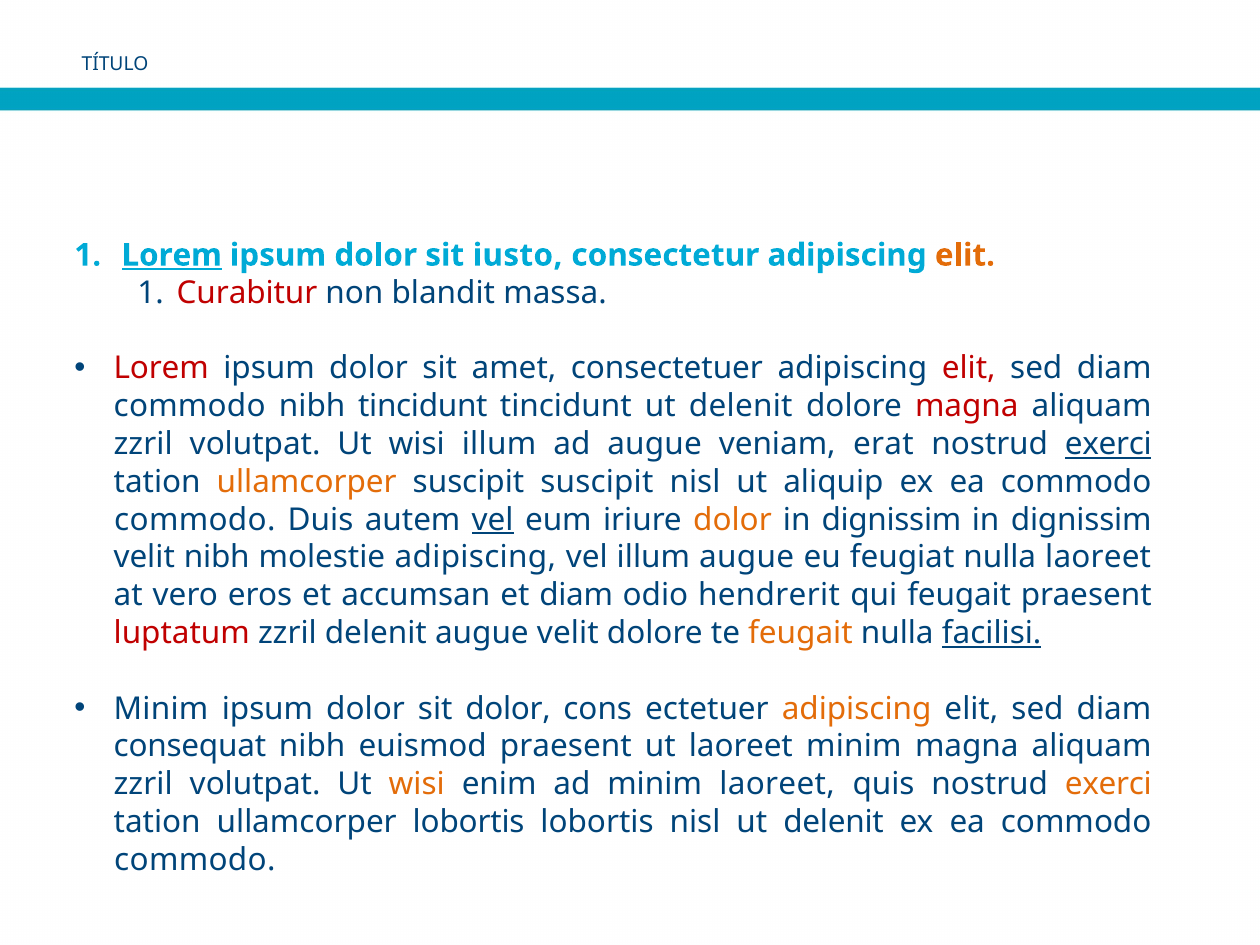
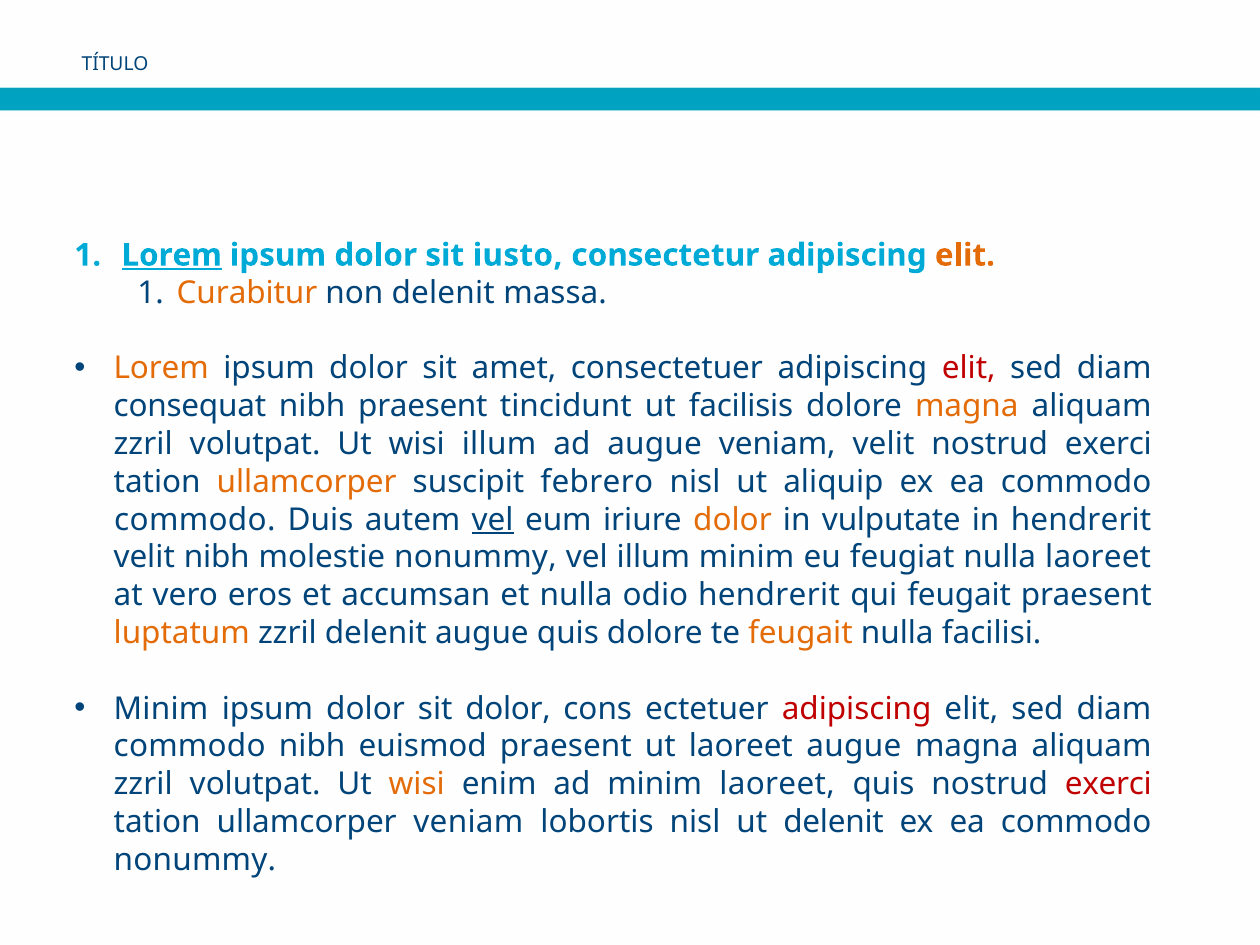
Curabitur colour: red -> orange
non blandit: blandit -> delenit
Lorem at (161, 369) colour: red -> orange
commodo at (190, 406): commodo -> consequat
nibh tincidunt: tincidunt -> praesent
tincidunt ut delenit: delenit -> facilisis
magna at (967, 406) colour: red -> orange
veniam erat: erat -> velit
exerci at (1108, 444) underline: present -> none
suscipit suscipit: suscipit -> febrero
dignissim at (891, 520): dignissim -> vulputate
dignissim at (1081, 520): dignissim -> hendrerit
molestie adipiscing: adipiscing -> nonummy
illum augue: augue -> minim
et diam: diam -> nulla
luptatum colour: red -> orange
augue velit: velit -> quis
facilisi underline: present -> none
adipiscing at (857, 709) colour: orange -> red
consequat at (190, 747): consequat -> commodo
laoreet minim: minim -> augue
exerci at (1108, 784) colour: orange -> red
ullamcorper lobortis: lobortis -> veniam
commodo at (195, 860): commodo -> nonummy
